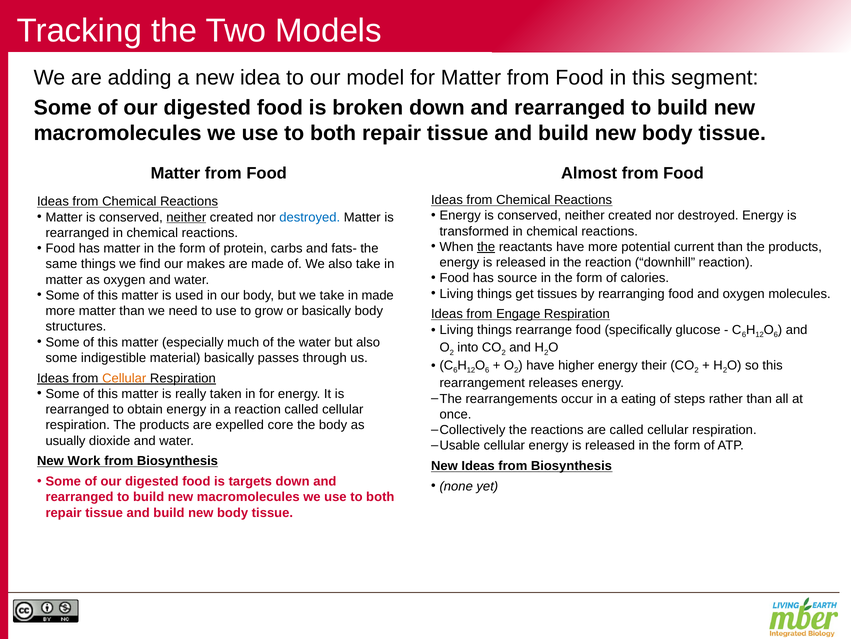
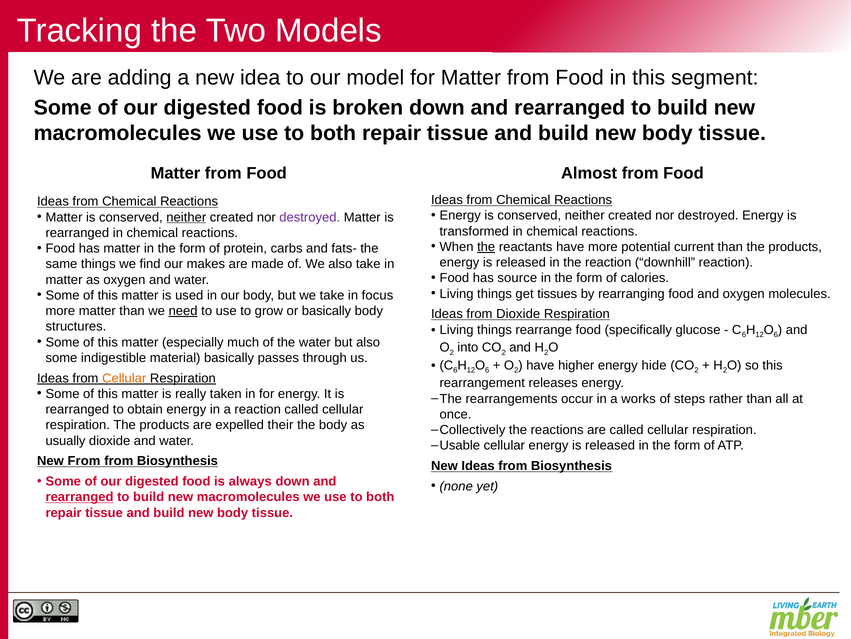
destroyed at (310, 217) colour: blue -> purple
in made: made -> focus
need underline: none -> present
from Engage: Engage -> Dioxide
their: their -> hide
eating: eating -> works
core: core -> their
New Work: Work -> From
targets: targets -> always
rearranged at (80, 497) underline: none -> present
